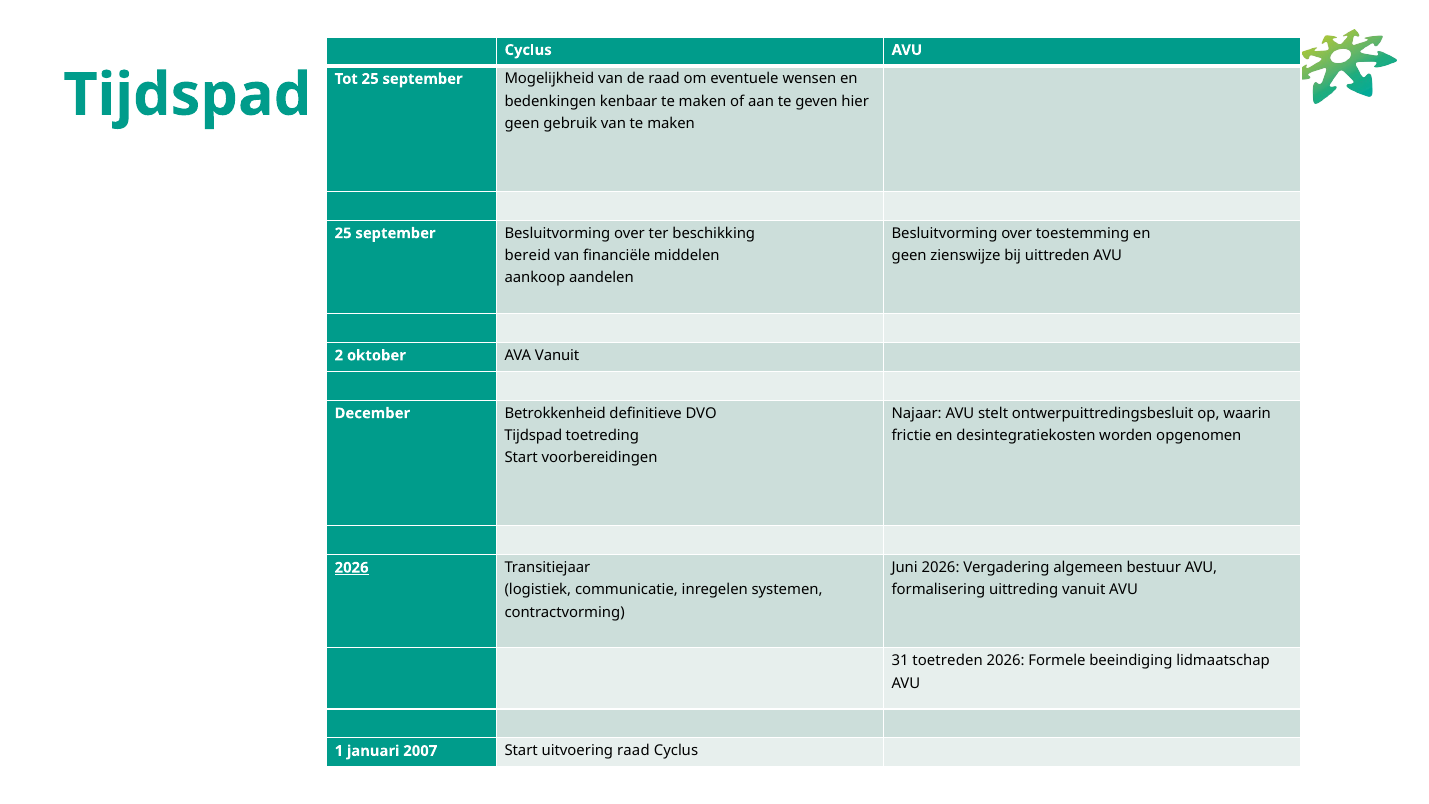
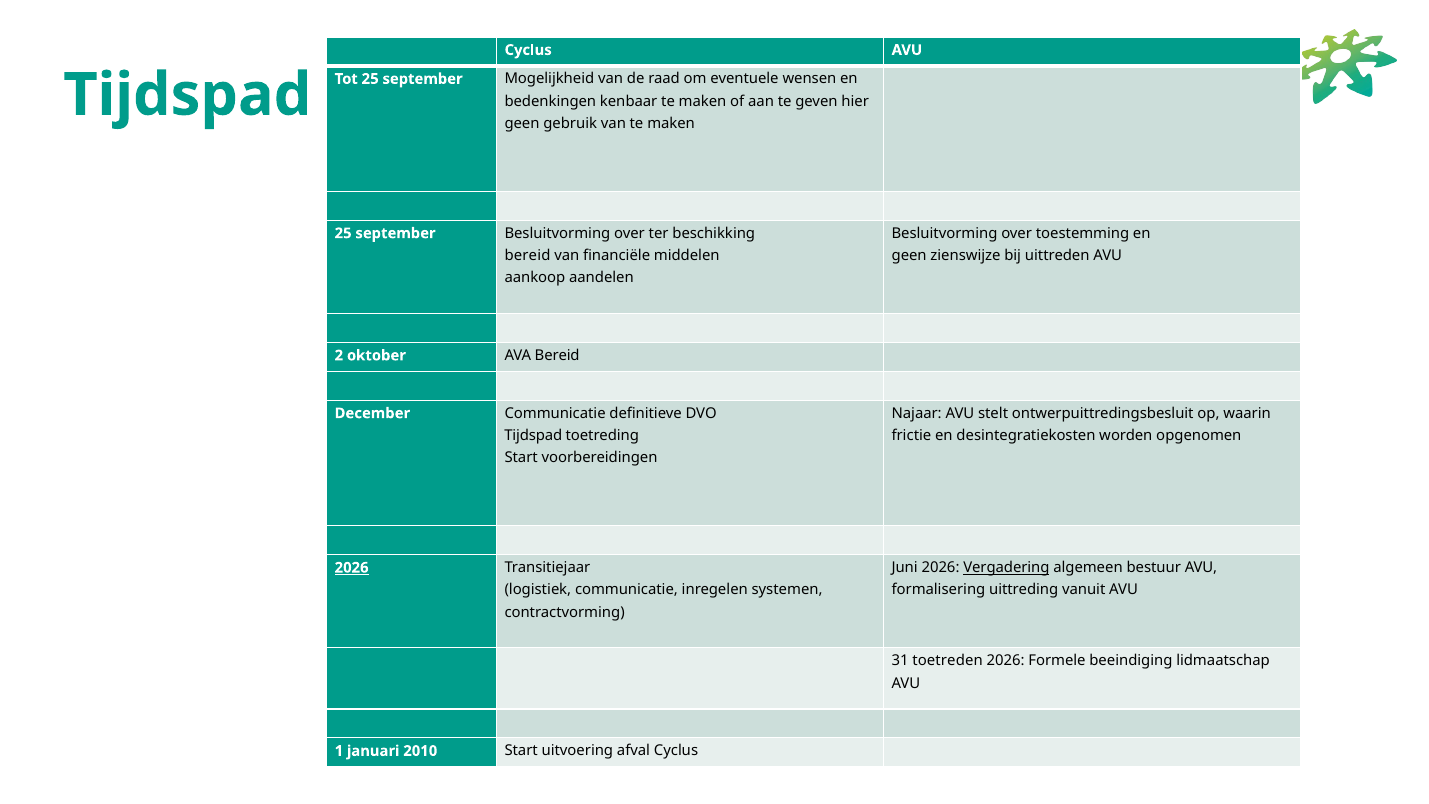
AVA Vanuit: Vanuit -> Bereid
December Betrokkenheid: Betrokkenheid -> Communicatie
Vergadering underline: none -> present
2007: 2007 -> 2010
uitvoering raad: raad -> afval
